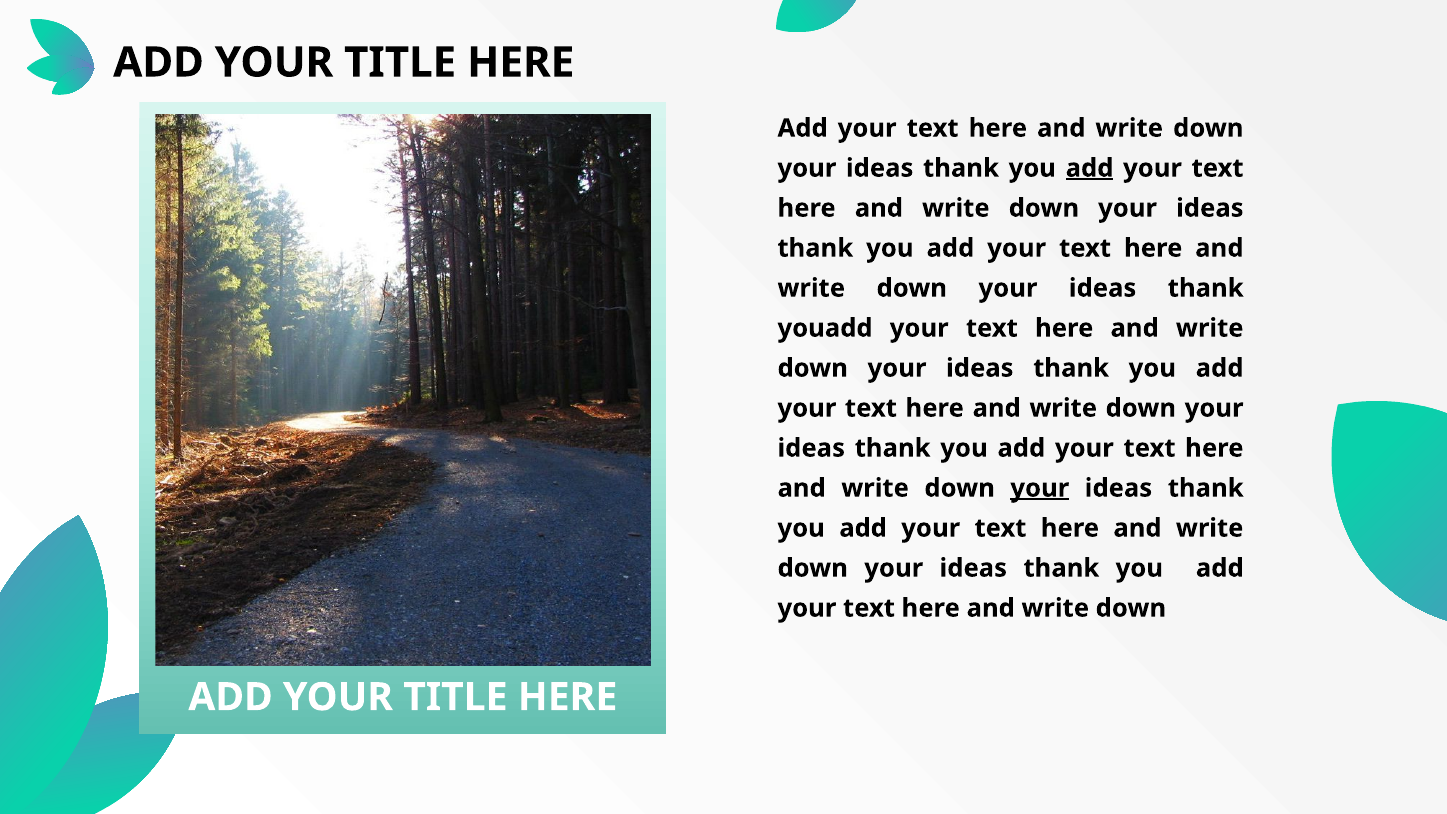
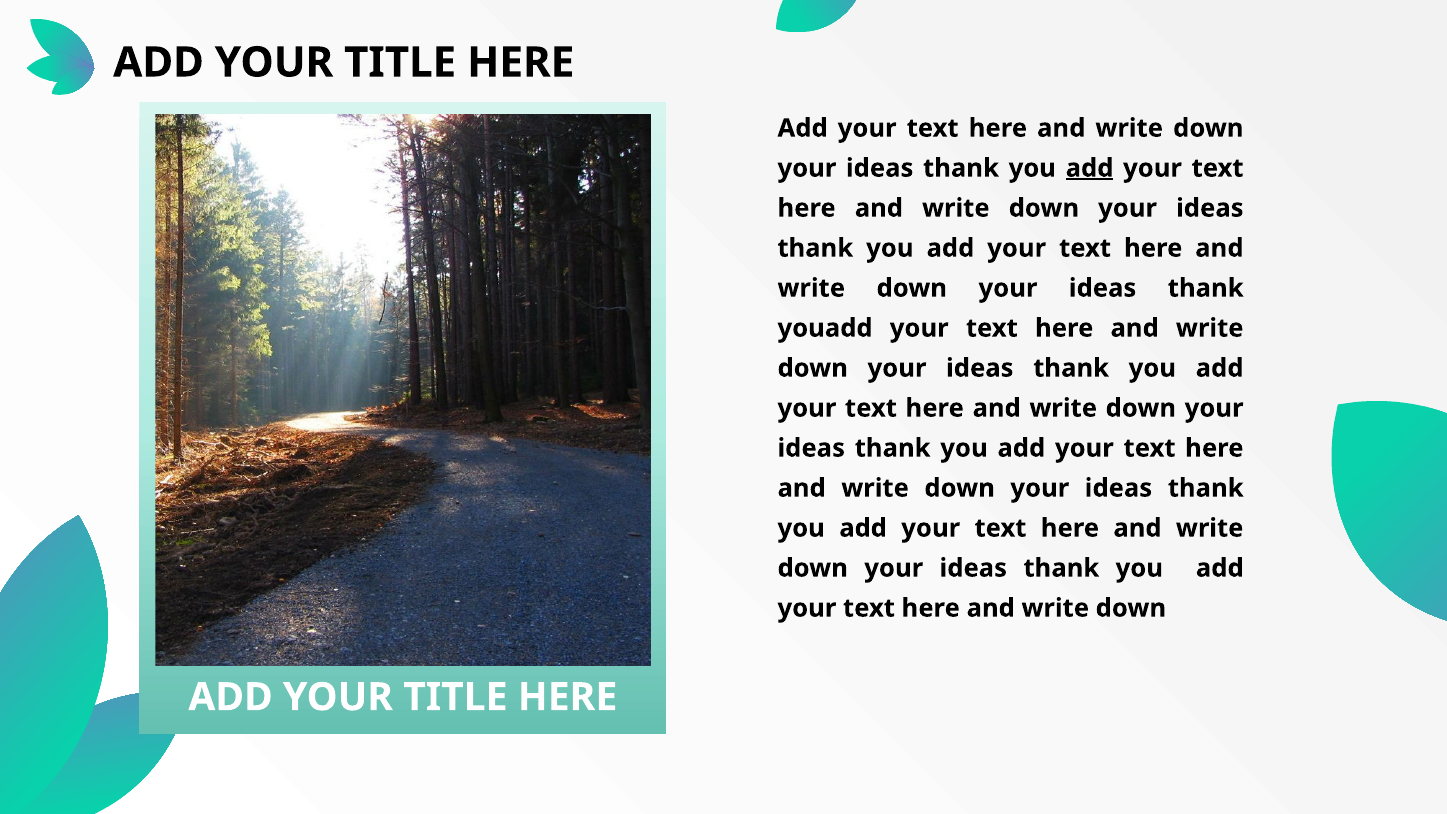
your at (1040, 488) underline: present -> none
